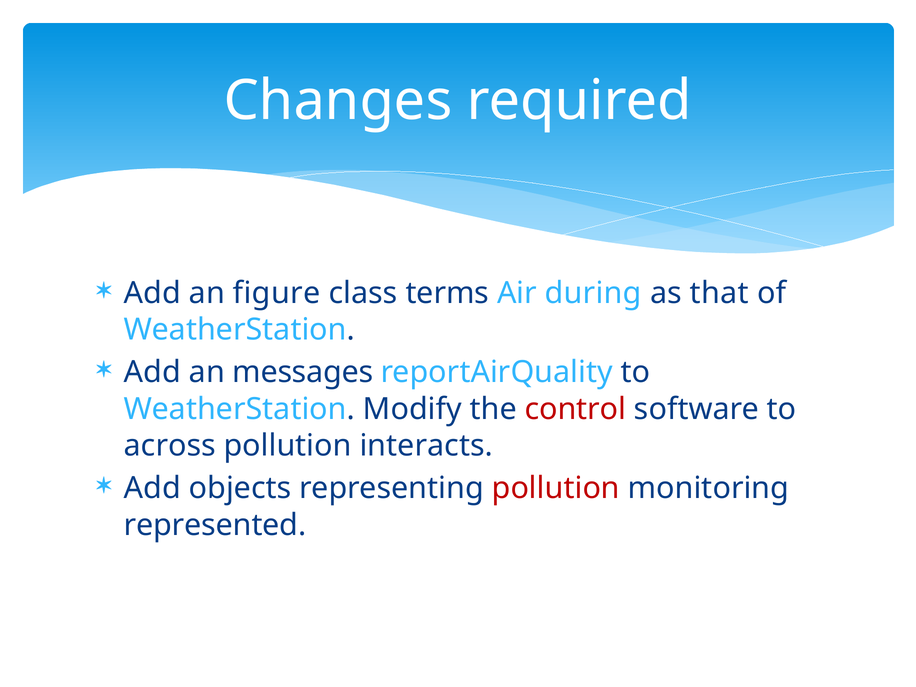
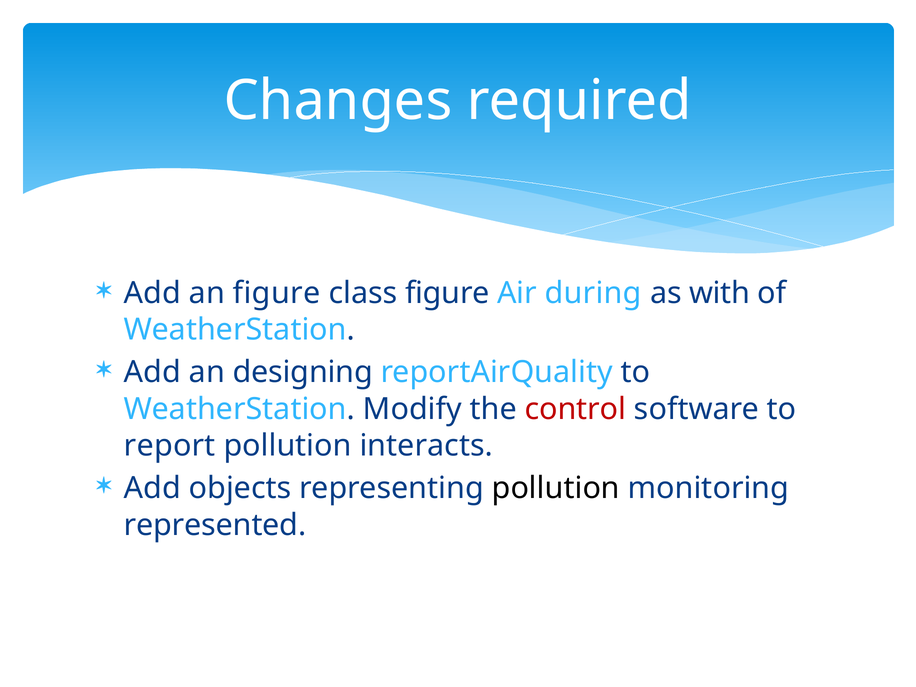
class terms: terms -> figure
that: that -> with
messages: messages -> designing
across: across -> report
pollution at (556, 488) colour: red -> black
